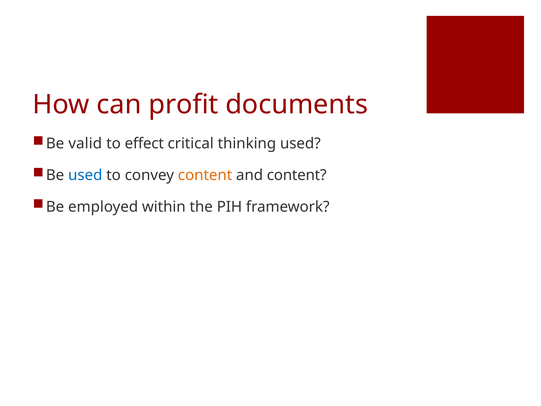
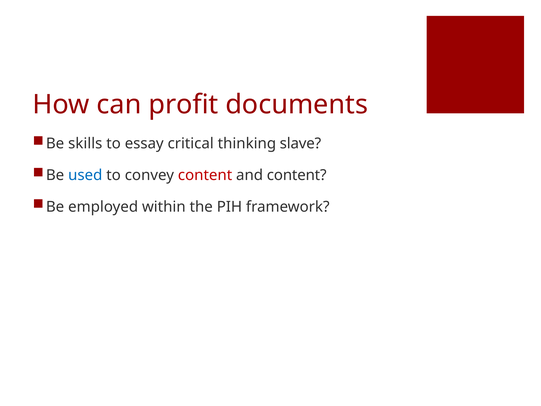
valid: valid -> skills
effect: effect -> essay
thinking used: used -> slave
content at (205, 175) colour: orange -> red
